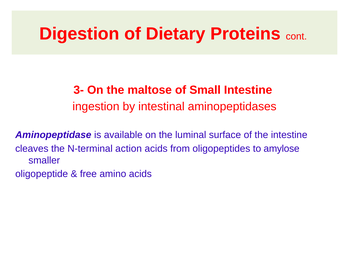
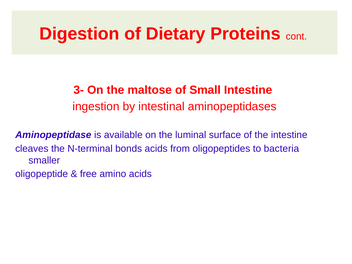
action: action -> bonds
amylose: amylose -> bacteria
